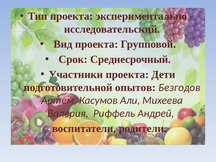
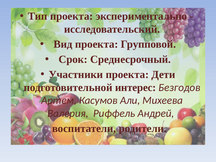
опытов: опытов -> интерес
